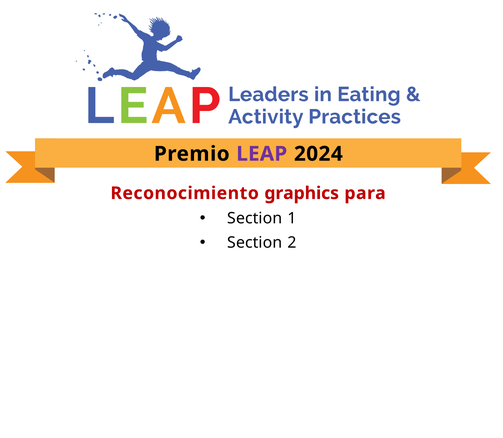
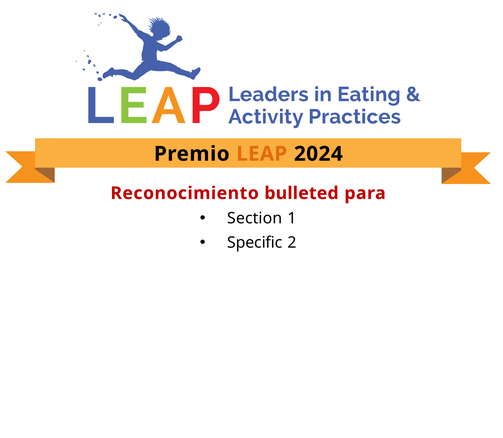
LEAP colour: purple -> orange
graphics: graphics -> bulleted
Section at (255, 242): Section -> Specific
